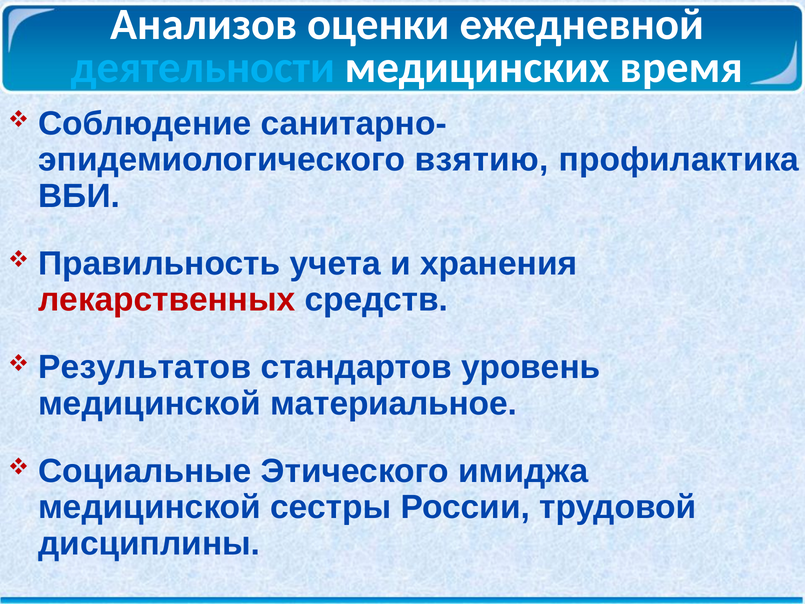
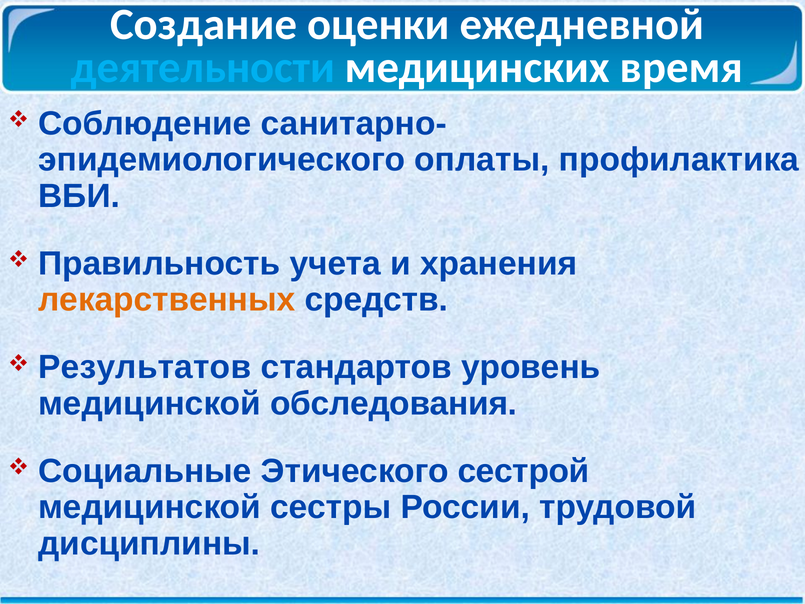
Анализов: Анализов -> Создание
взятию: взятию -> оплаты
лекарственных colour: red -> orange
материальное: материальное -> обследования
имиджа: имиджа -> сестрой
